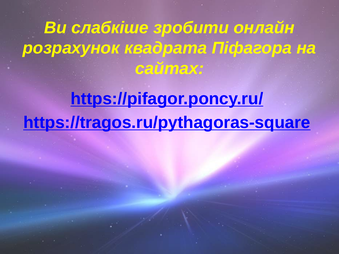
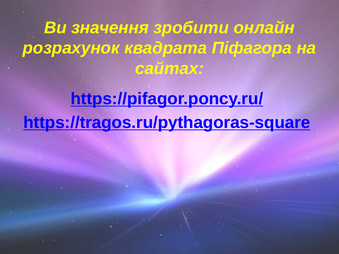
слабкіше: слабкіше -> значення
